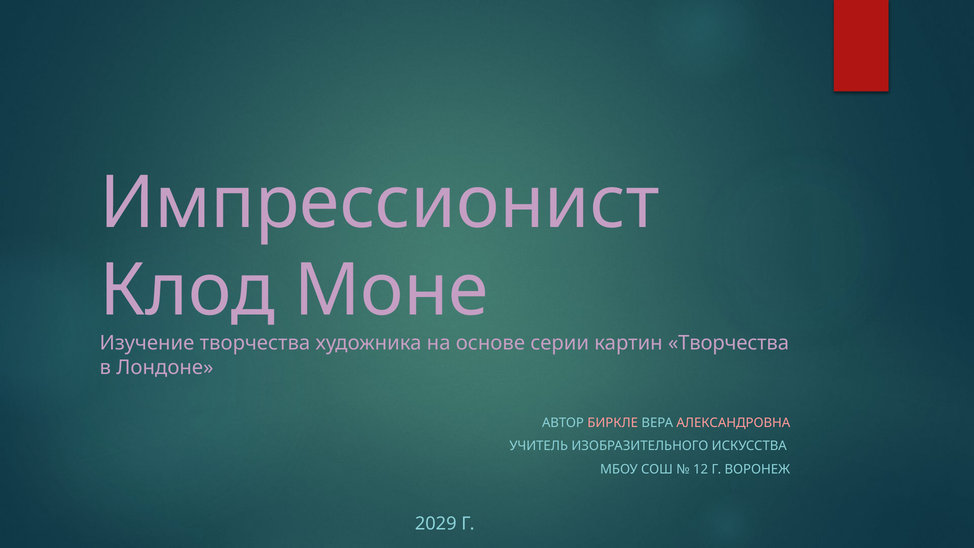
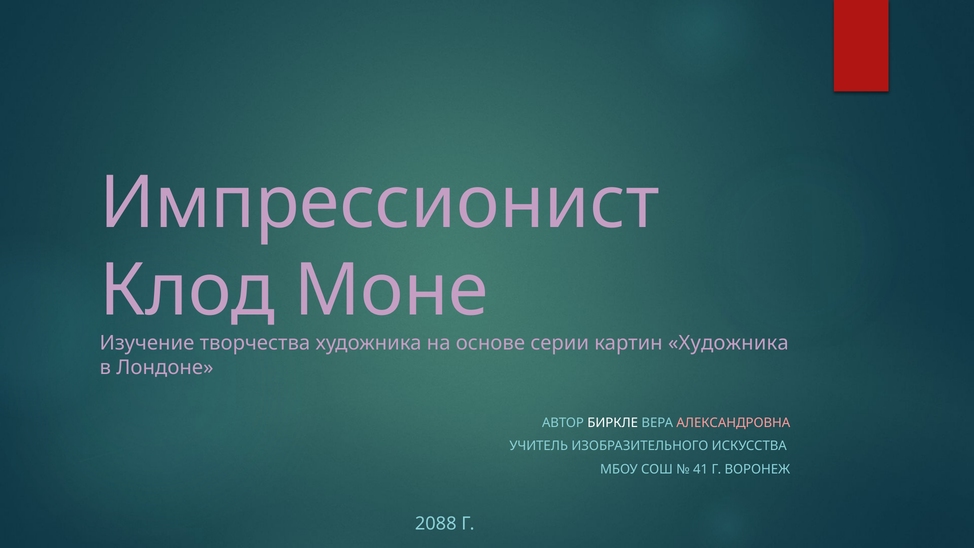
картин Творчества: Творчества -> Художника
БИРКЛЕ colour: pink -> white
12: 12 -> 41
2029: 2029 -> 2088
